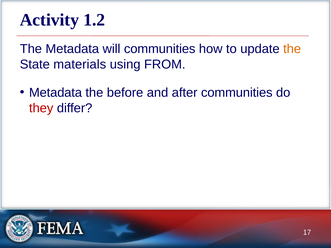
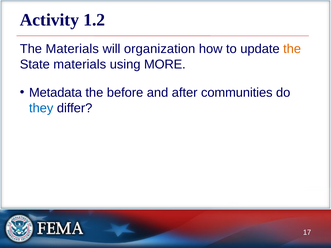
The Metadata: Metadata -> Materials
will communities: communities -> organization
FROM: FROM -> MORE
they colour: red -> blue
